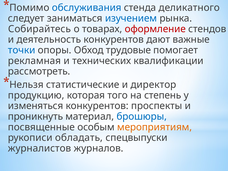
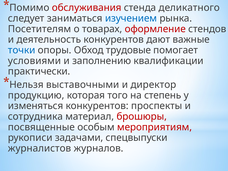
обслуживания colour: blue -> red
Собирайтесь: Собирайтесь -> Посетителям
рекламная: рекламная -> условиями
технических: технических -> заполнению
рассмотреть: рассмотреть -> практически
статистические: статистические -> выставочными
проникнуть: проникнуть -> сотрудника
брошюры colour: blue -> red
мероприятиям colour: orange -> red
обладать: обладать -> задачами
